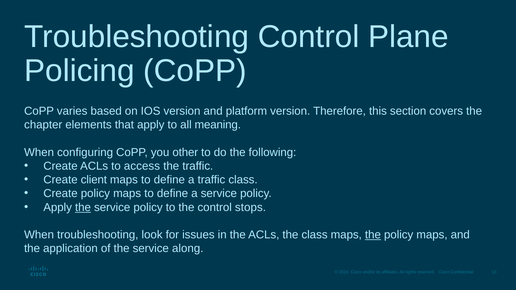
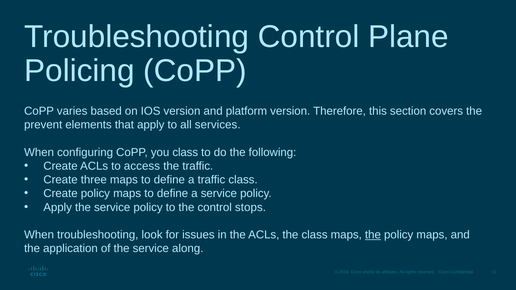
chapter: chapter -> prevent
meaning: meaning -> services
you other: other -> class
client: client -> three
the at (83, 207) underline: present -> none
